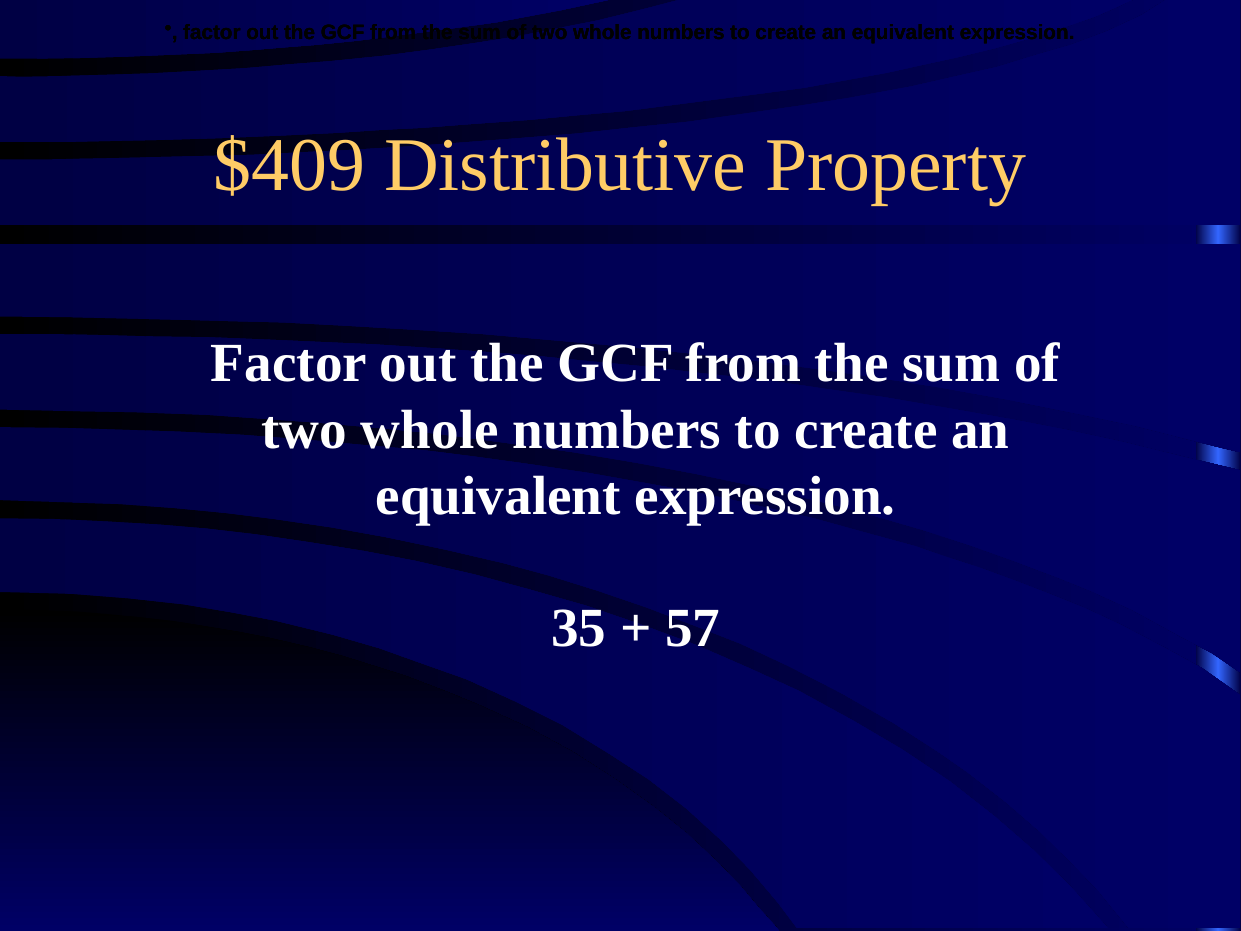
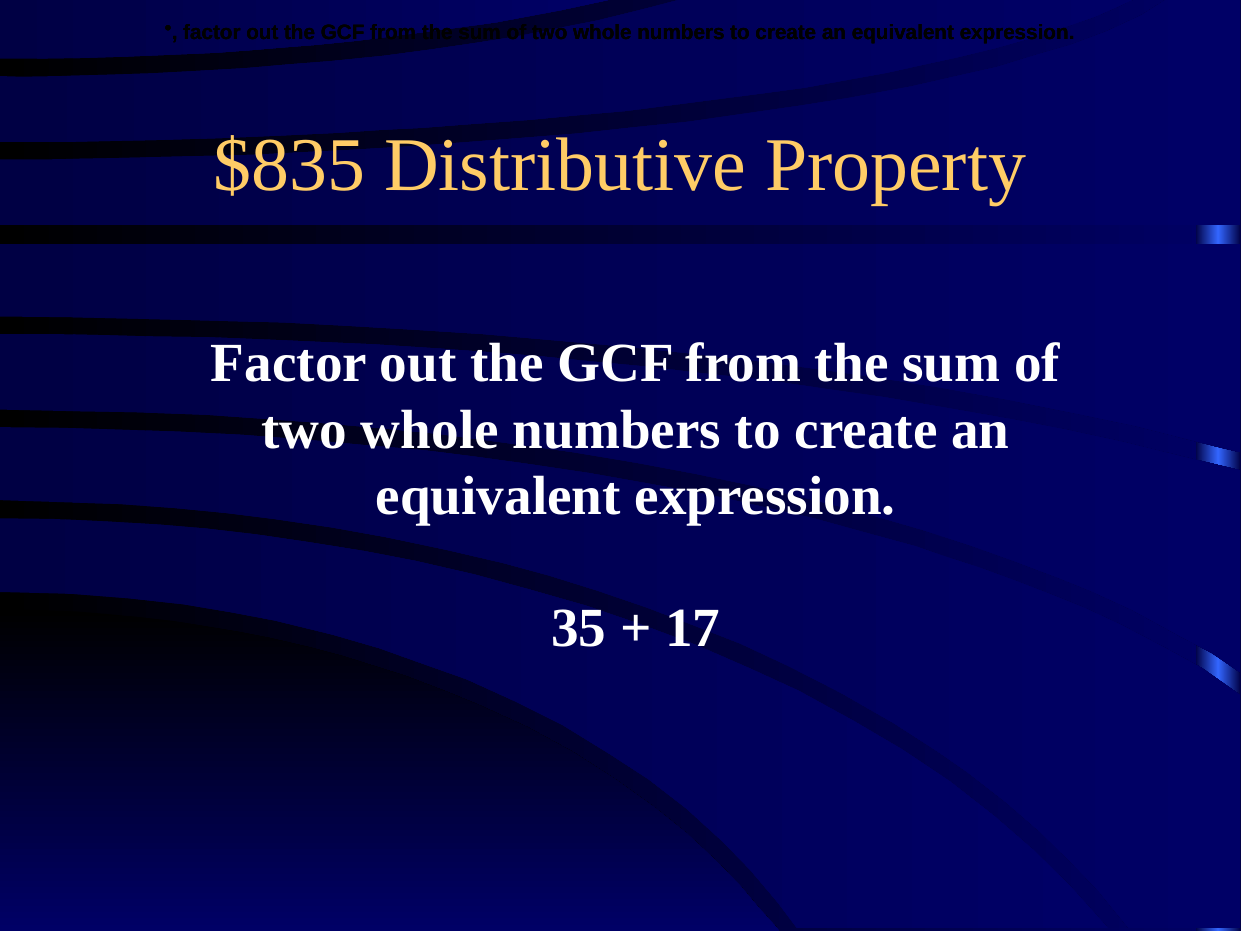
$409: $409 -> $835
57: 57 -> 17
